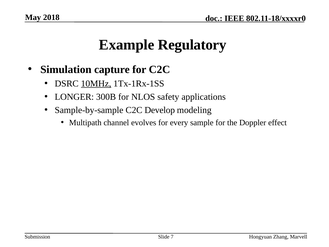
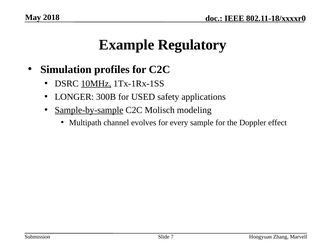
capture: capture -> profiles
NLOS: NLOS -> USED
Sample-by-sample underline: none -> present
Develop: Develop -> Molisch
